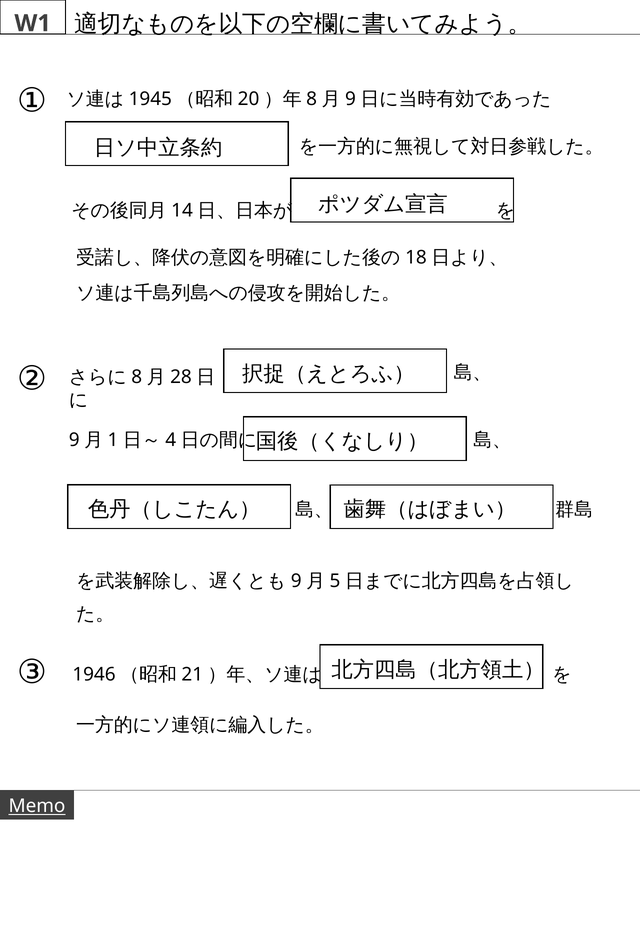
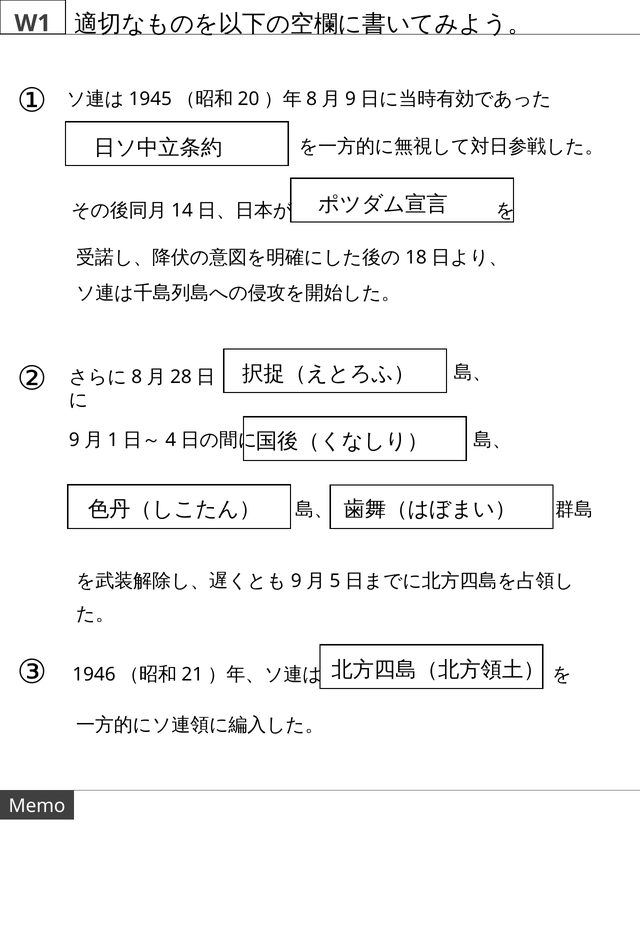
Memo underline: present -> none
